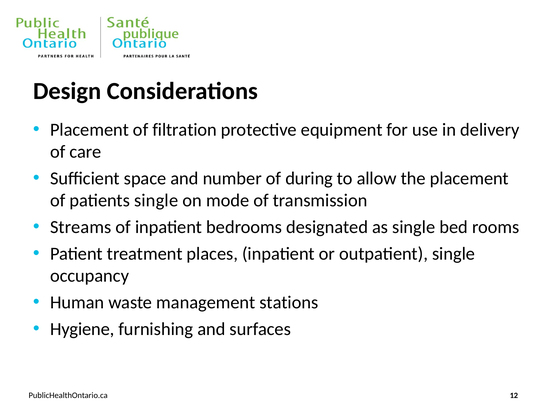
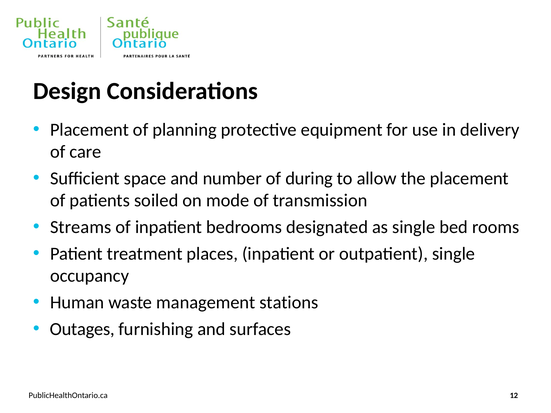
filtration: filtration -> planning
patients single: single -> soiled
Hygiene: Hygiene -> Outages
